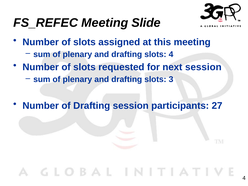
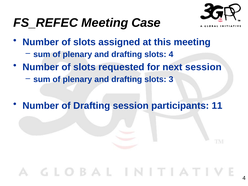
Slide: Slide -> Case
27: 27 -> 11
